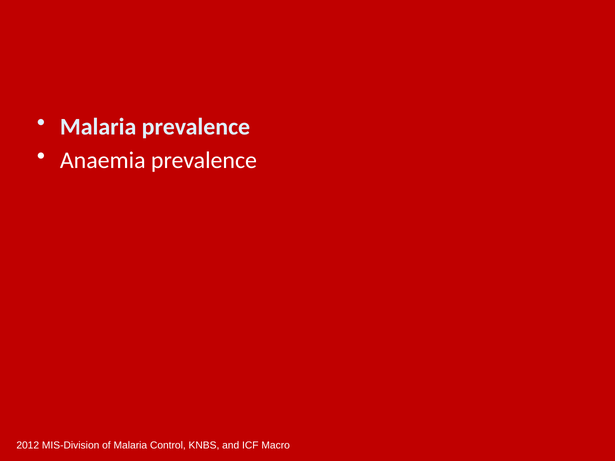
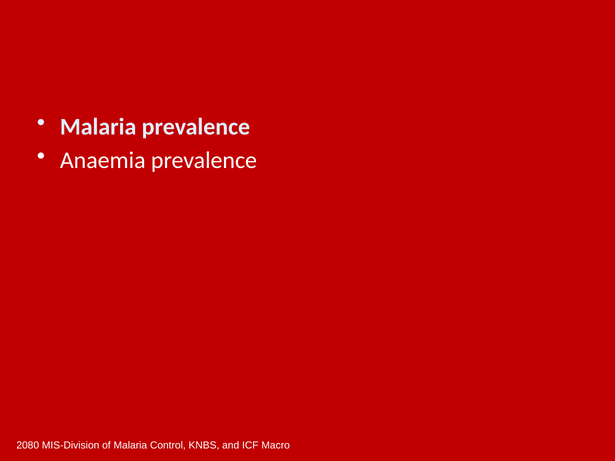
2012: 2012 -> 2080
